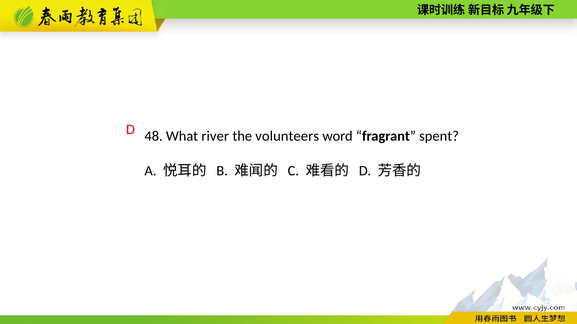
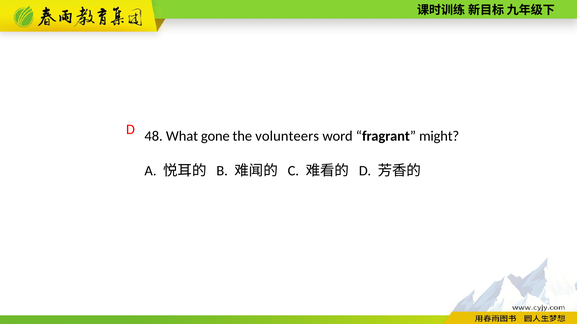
river: river -> gone
spent: spent -> might
